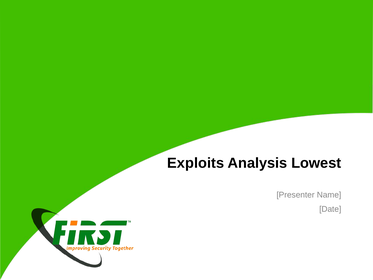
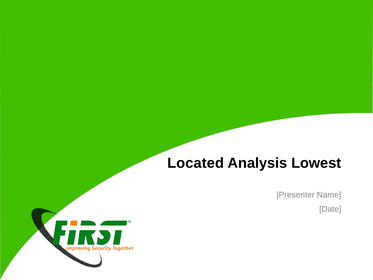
Exploits: Exploits -> Located
